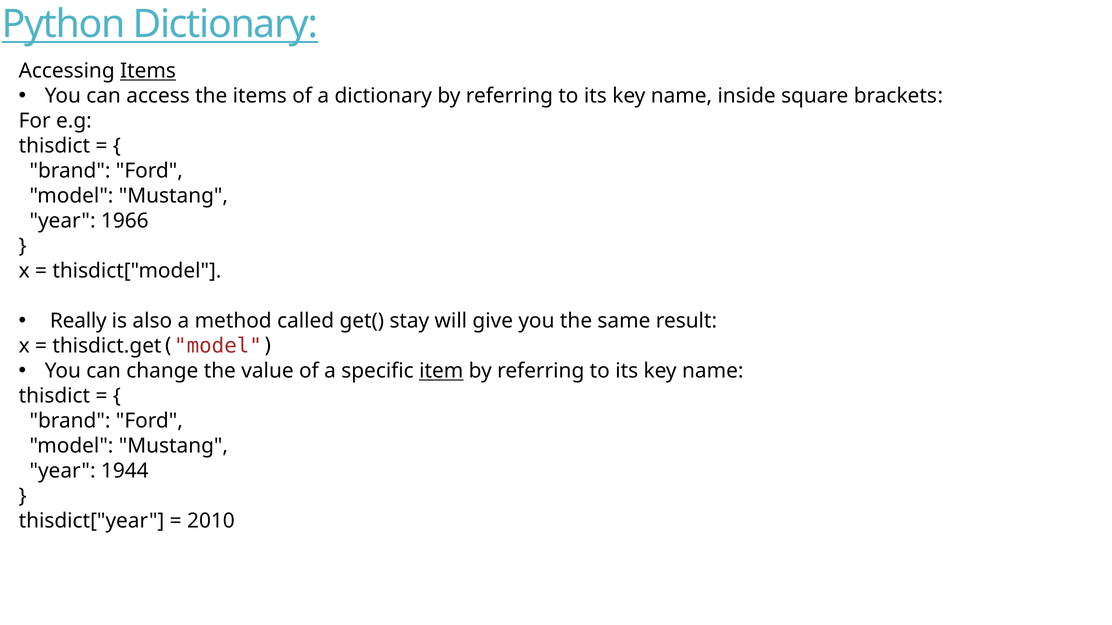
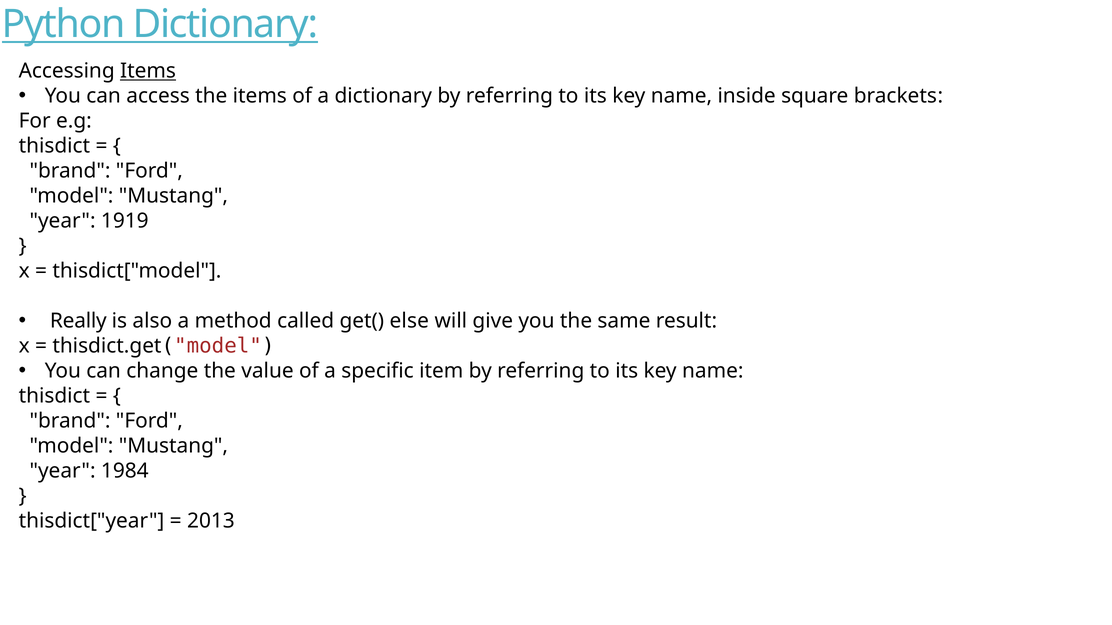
1966: 1966 -> 1919
stay: stay -> else
item underline: present -> none
1944: 1944 -> 1984
2010: 2010 -> 2013
